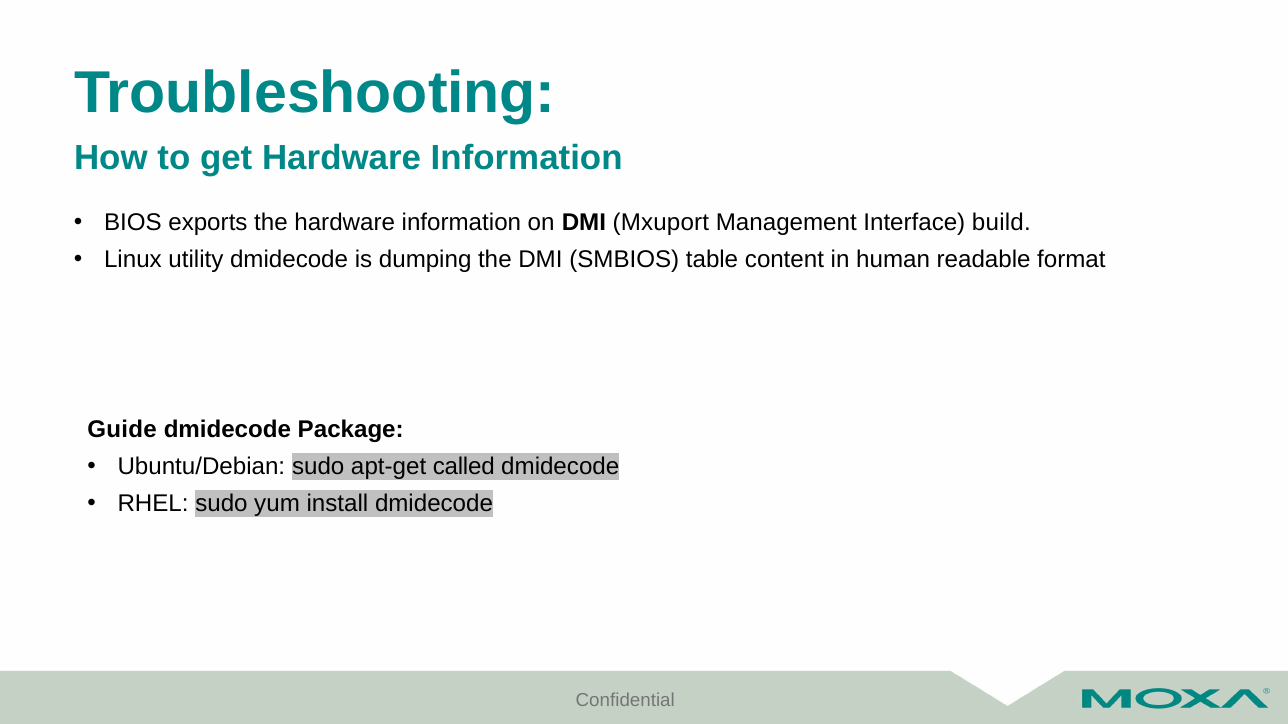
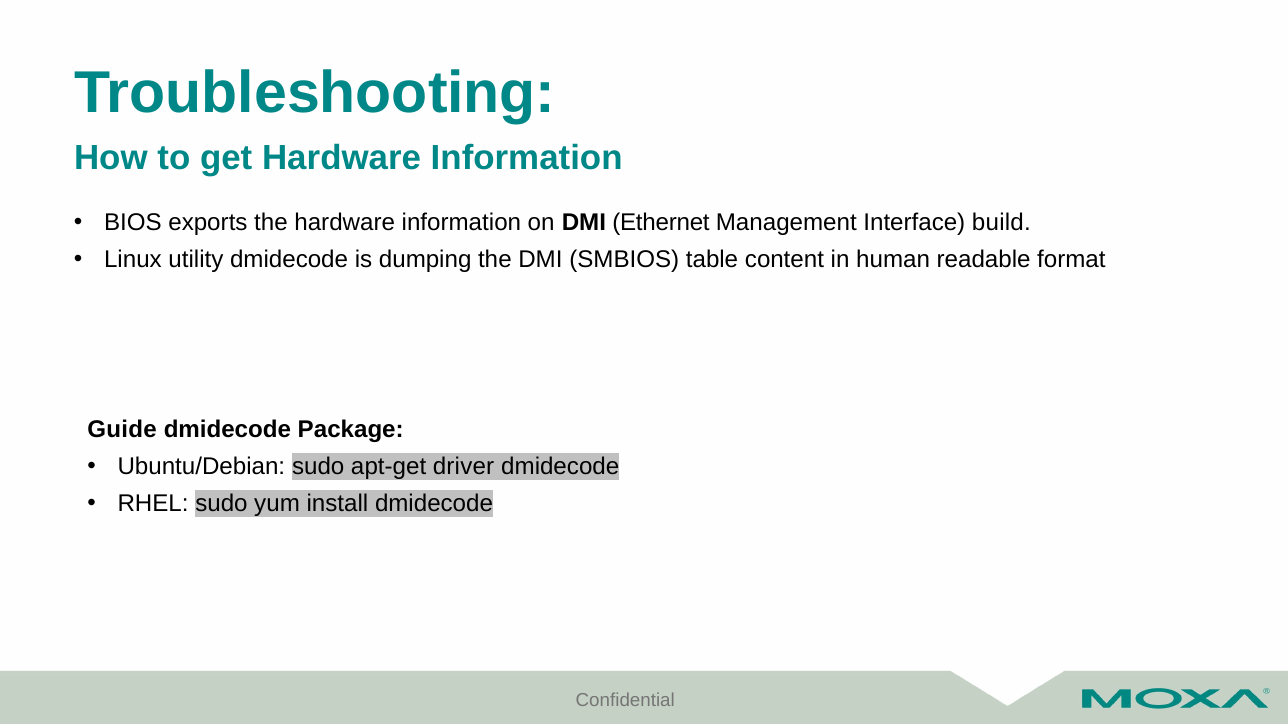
Mxuport: Mxuport -> Ethernet
called: called -> driver
